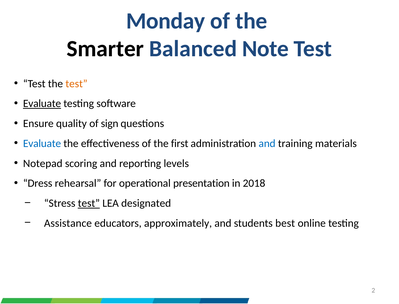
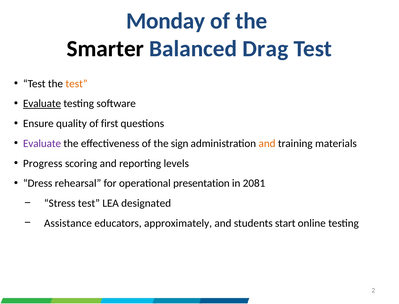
Note: Note -> Drag
sign: sign -> first
Evaluate at (42, 143) colour: blue -> purple
first: first -> sign
and at (267, 143) colour: blue -> orange
Notepad: Notepad -> Progress
2018: 2018 -> 2081
test at (89, 203) underline: present -> none
best: best -> start
